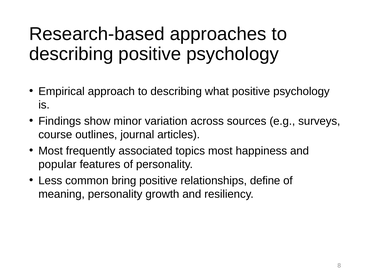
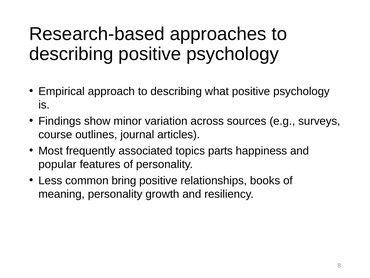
topics most: most -> parts
define: define -> books
